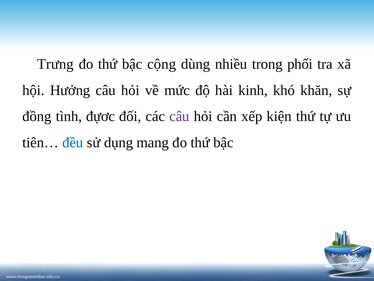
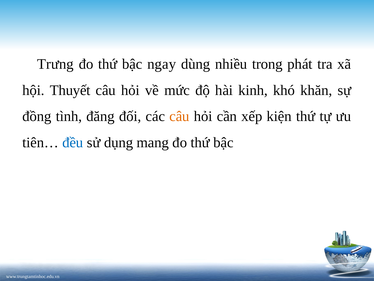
cộng: cộng -> ngay
phối: phối -> phát
Hưởng: Hưởng -> Thuyết
đựơc: đựơc -> đăng
câu at (179, 116) colour: purple -> orange
